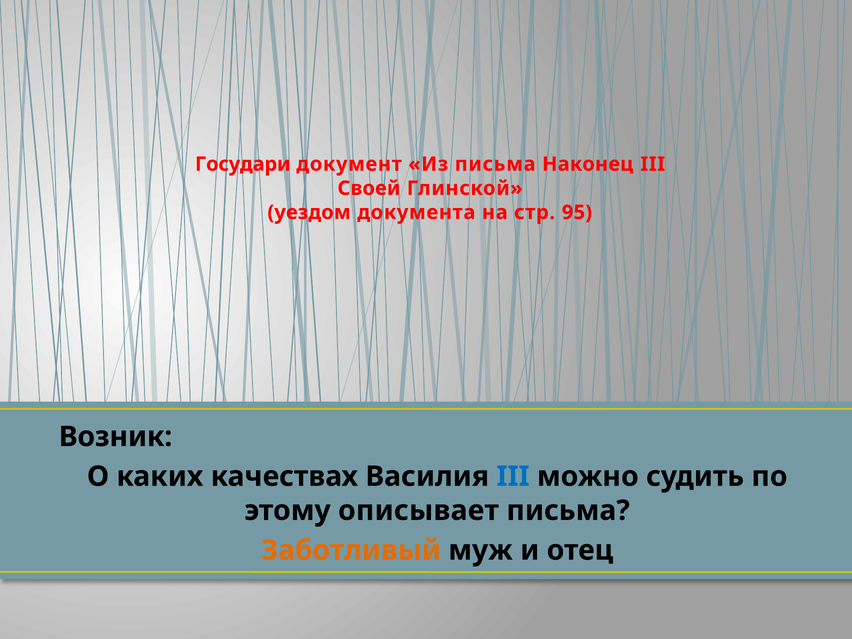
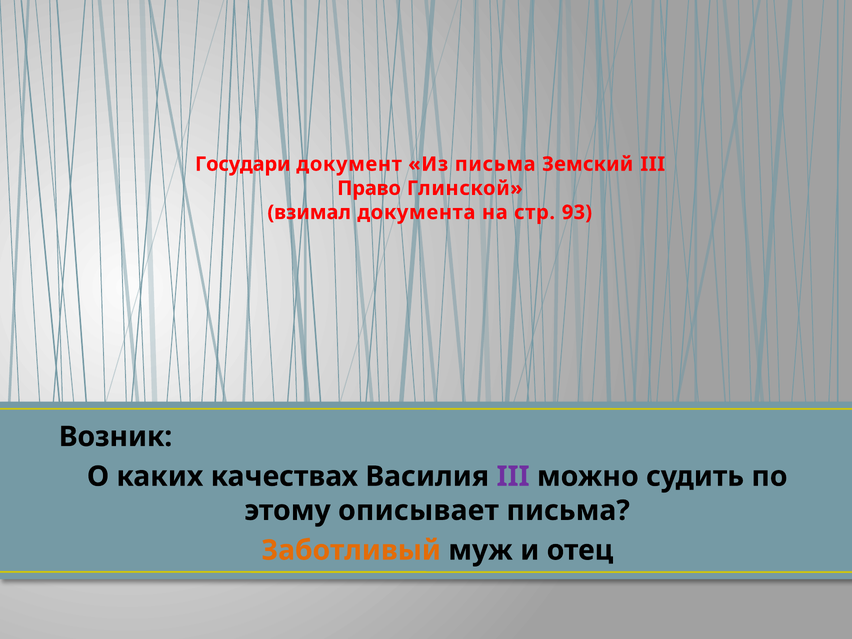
Наконец: Наконец -> Земский
Своей: Своей -> Право
уездом: уездом -> взимал
95: 95 -> 93
III at (513, 476) colour: blue -> purple
